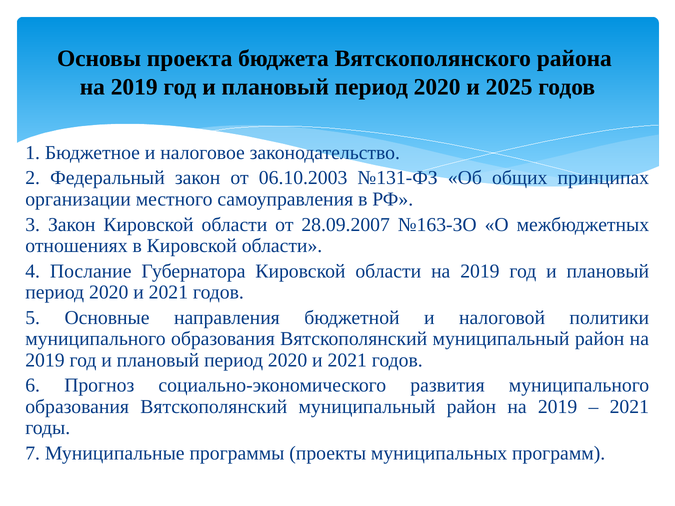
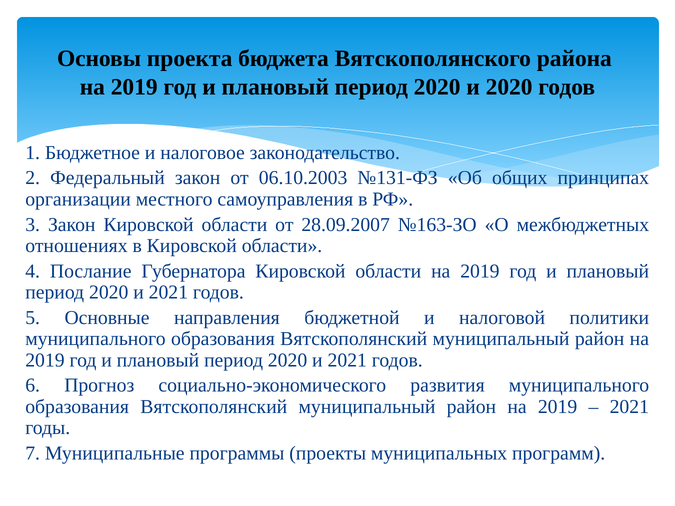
и 2025: 2025 -> 2020
